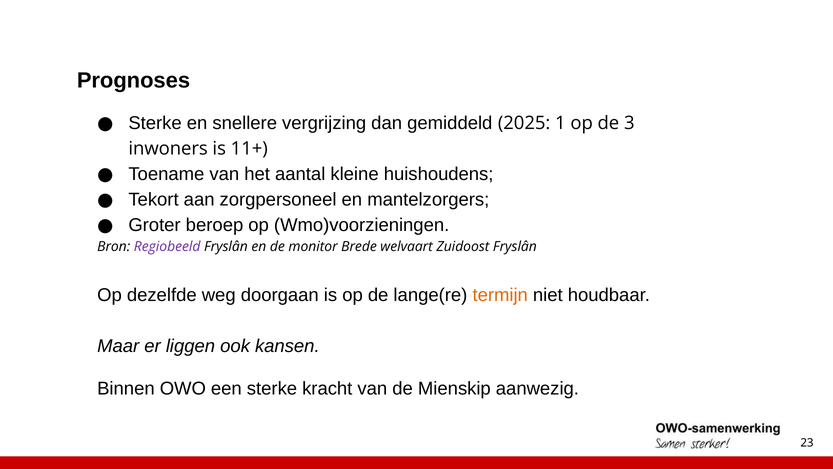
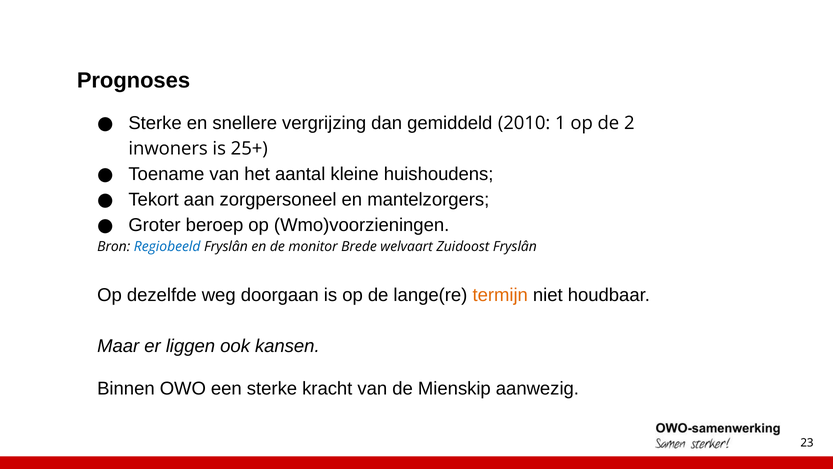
2025: 2025 -> 2010
3: 3 -> 2
11+: 11+ -> 25+
Regiobeeld colour: purple -> blue
